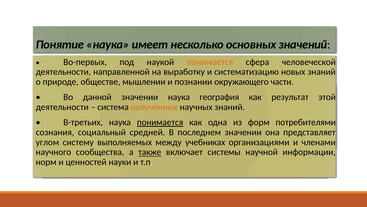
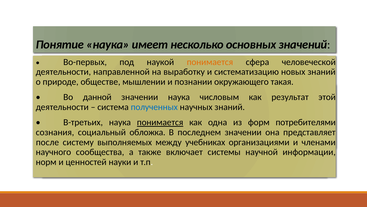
части: части -> такая
география: география -> числовым
полученных colour: orange -> blue
средней: средней -> обложка
углом: углом -> после
также underline: present -> none
